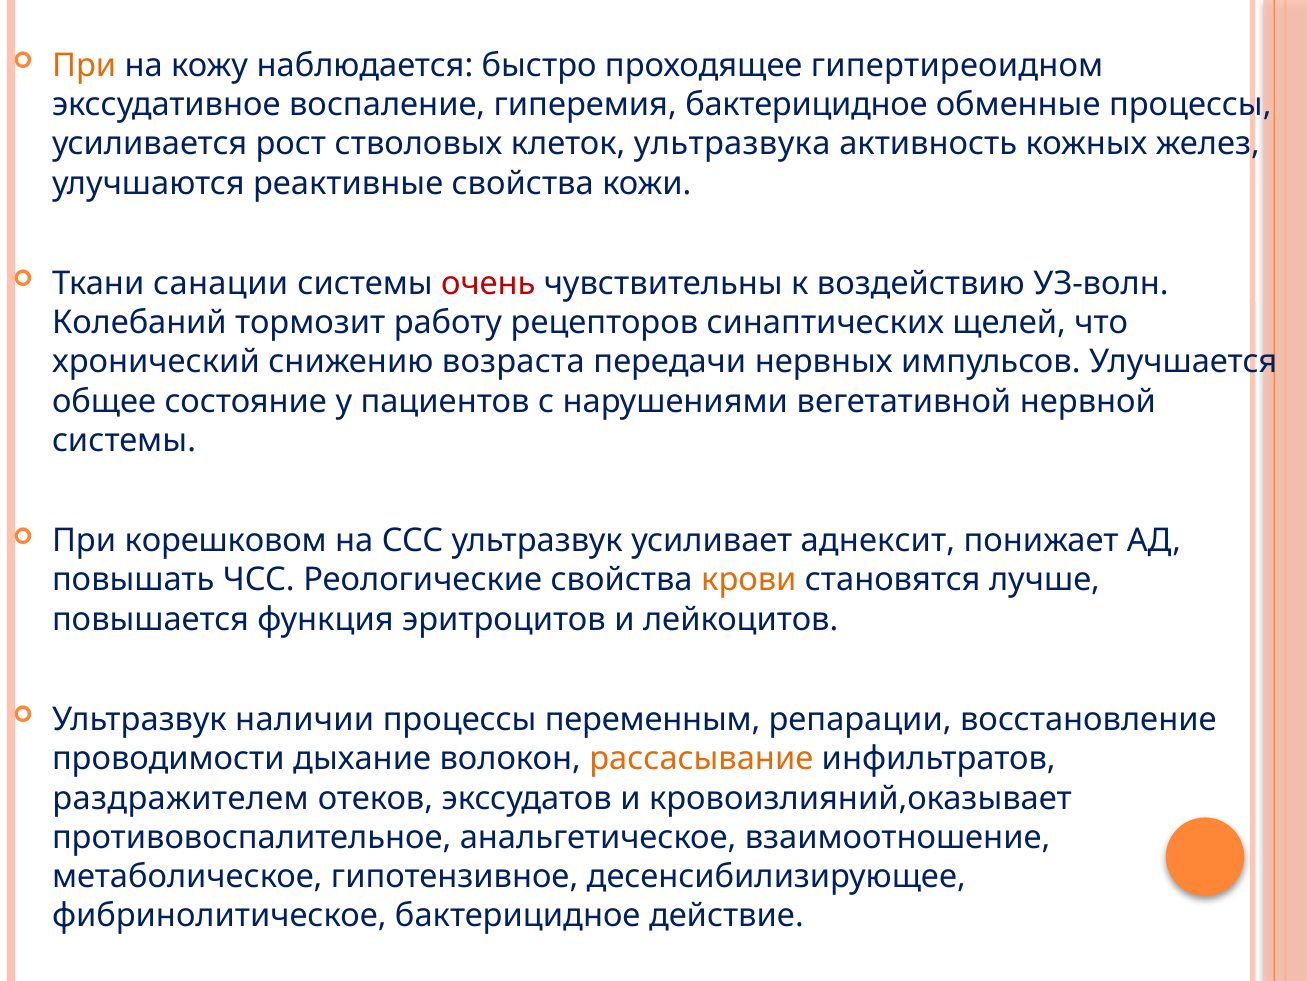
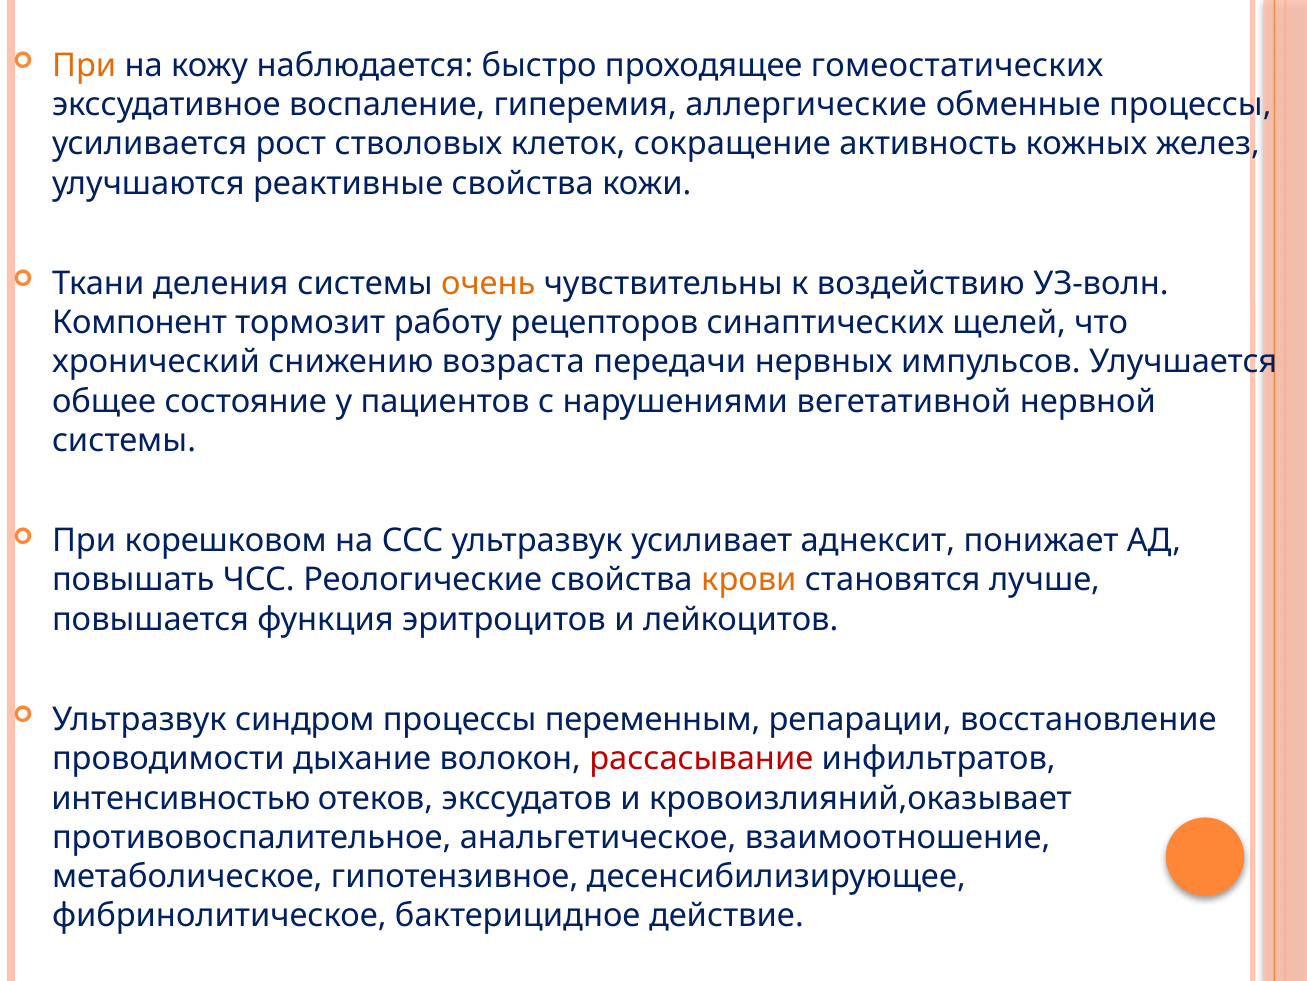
гипертиреоидном: гипертиреоидном -> гомеостатических
гиперемия бактерицидное: бактерицидное -> аллергические
ультразвука: ультразвука -> сокращение
санации: санации -> деления
очень colour: red -> orange
Колебаний: Колебаний -> Компонент
наличии: наличии -> синдром
рассасывание colour: orange -> red
раздражителем: раздражителем -> интенсивностью
